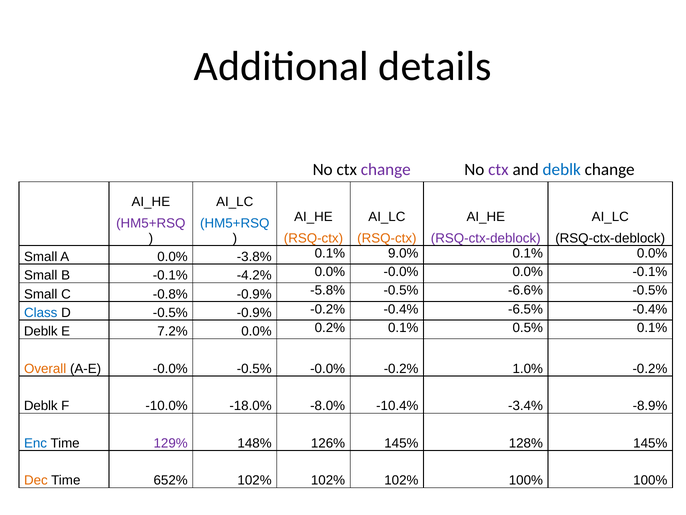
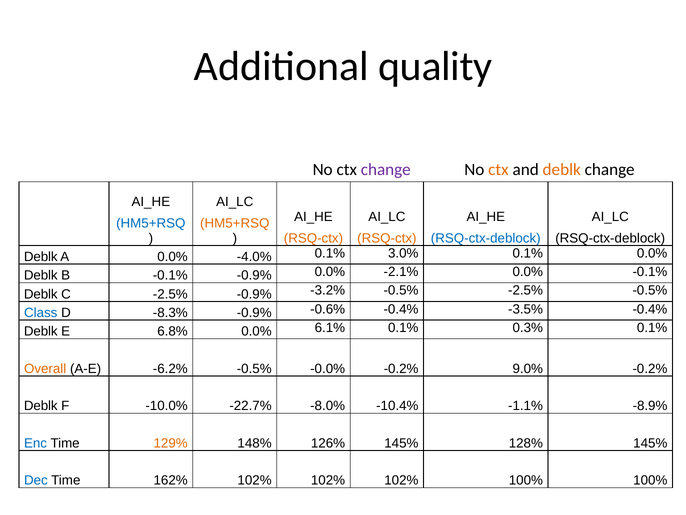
details: details -> quality
ctx at (498, 169) colour: purple -> orange
deblk at (562, 169) colour: blue -> orange
HM5+RSQ at (151, 223) colour: purple -> blue
HM5+RSQ at (235, 223) colour: blue -> orange
RSQ-ctx-deblock at (486, 238) colour: purple -> blue
Small at (41, 257): Small -> Deblk
-3.8%: -3.8% -> -4.0%
9.0%: 9.0% -> 3.0%
Small at (41, 275): Small -> Deblk
-0.1% -4.2%: -4.2% -> -0.9%
0.0% -0.0%: -0.0% -> -2.1%
Small at (41, 294): Small -> Deblk
C -0.8%: -0.8% -> -2.5%
-5.8%: -5.8% -> -3.2%
-0.5% -6.6%: -6.6% -> -2.5%
D -0.5%: -0.5% -> -8.3%
-0.9% -0.2%: -0.2% -> -0.6%
-6.5%: -6.5% -> -3.5%
7.2%: 7.2% -> 6.8%
0.2%: 0.2% -> 6.1%
0.5%: 0.5% -> 0.3%
A-E -0.0%: -0.0% -> -6.2%
1.0%: 1.0% -> 9.0%
-18.0%: -18.0% -> -22.7%
-3.4%: -3.4% -> -1.1%
129% colour: purple -> orange
Dec colour: orange -> blue
652%: 652% -> 162%
